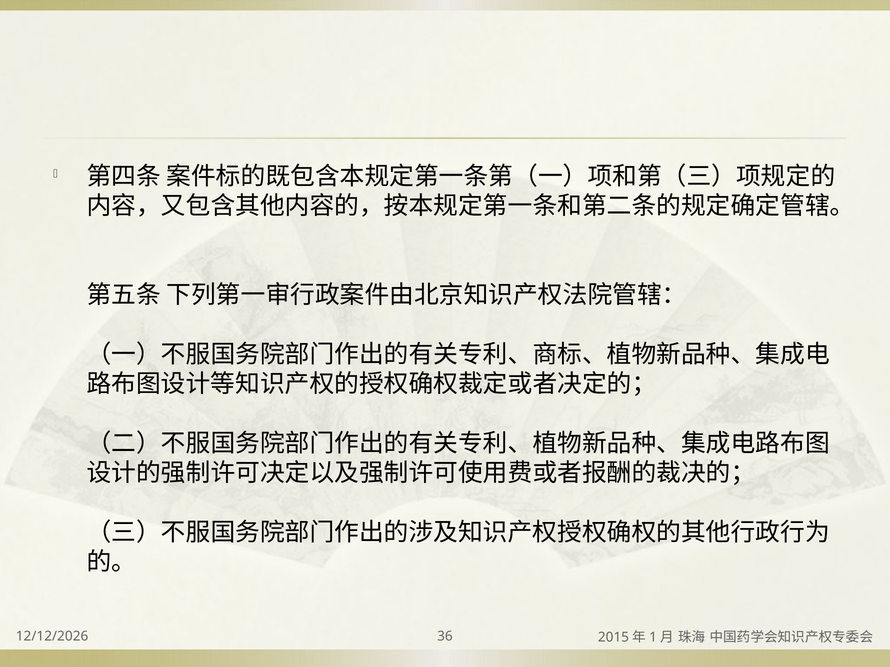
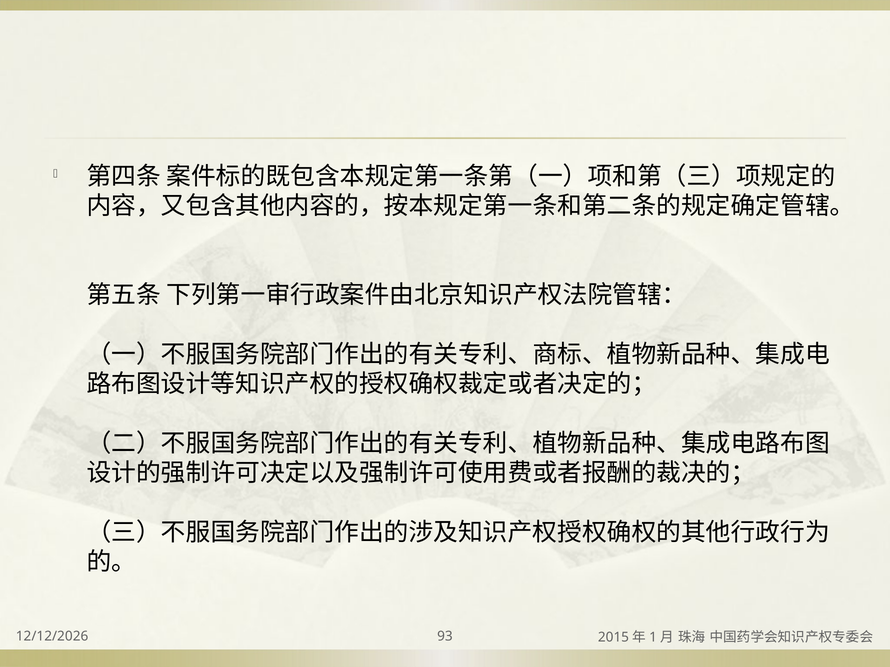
36: 36 -> 93
